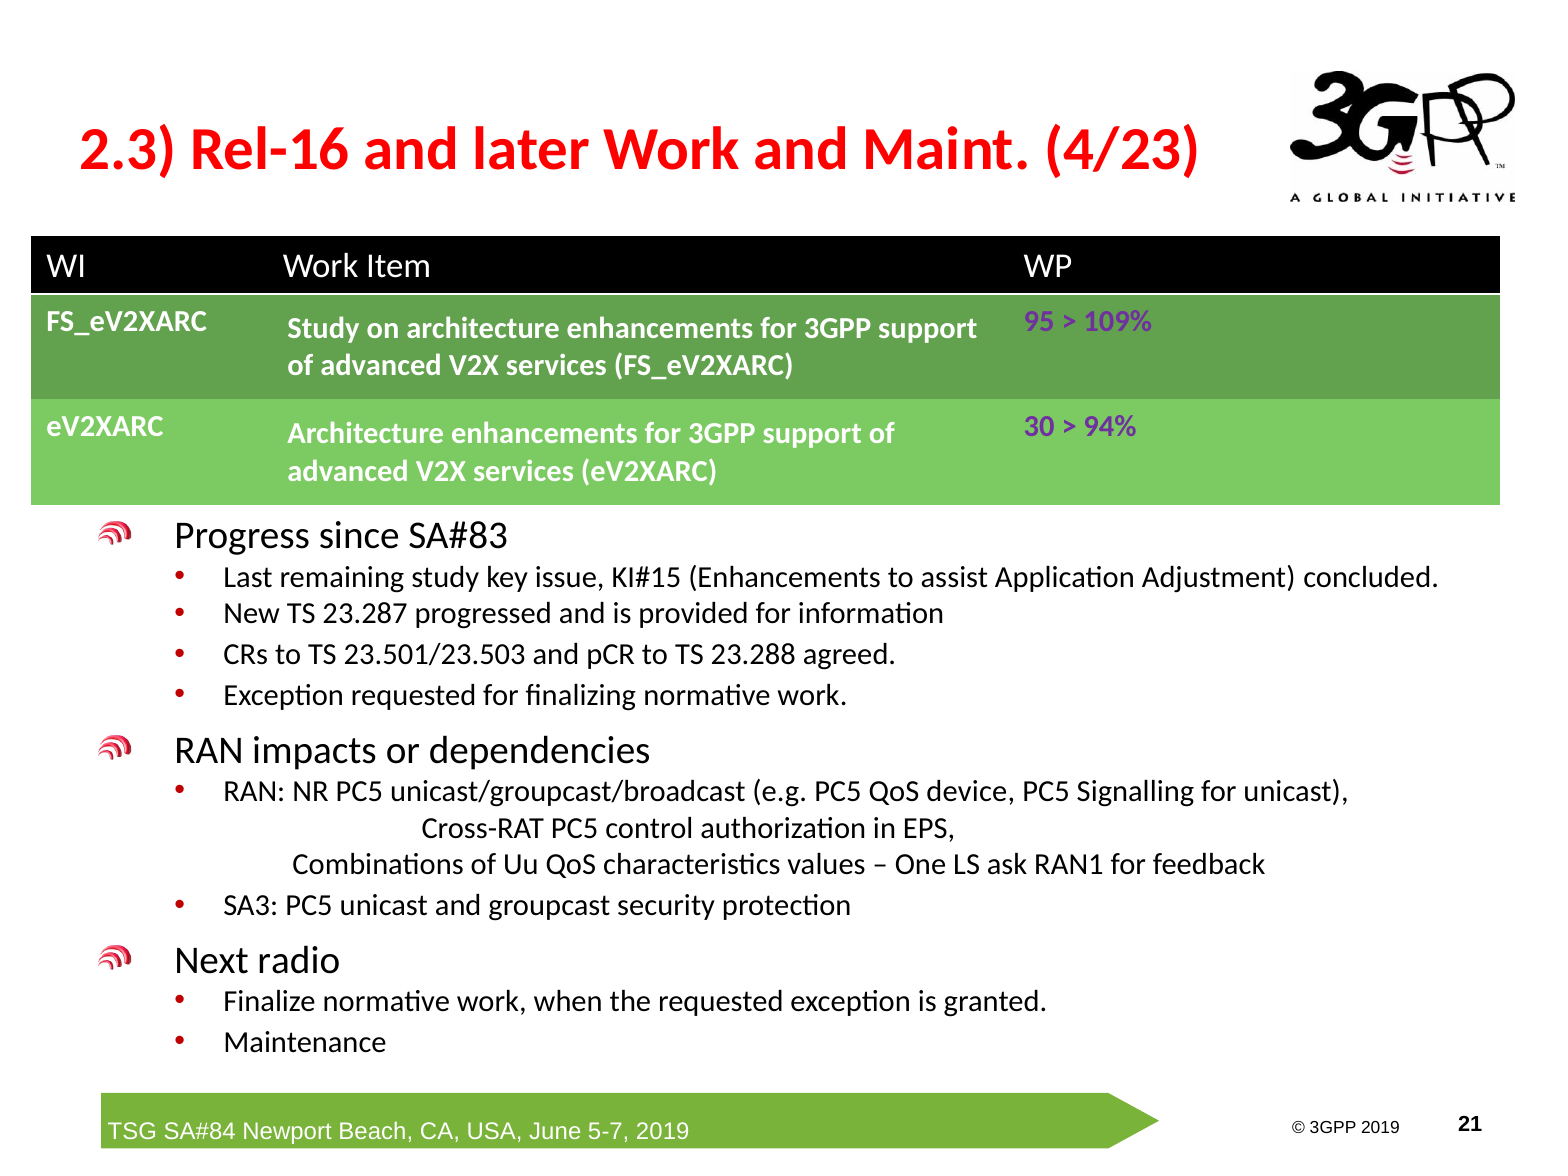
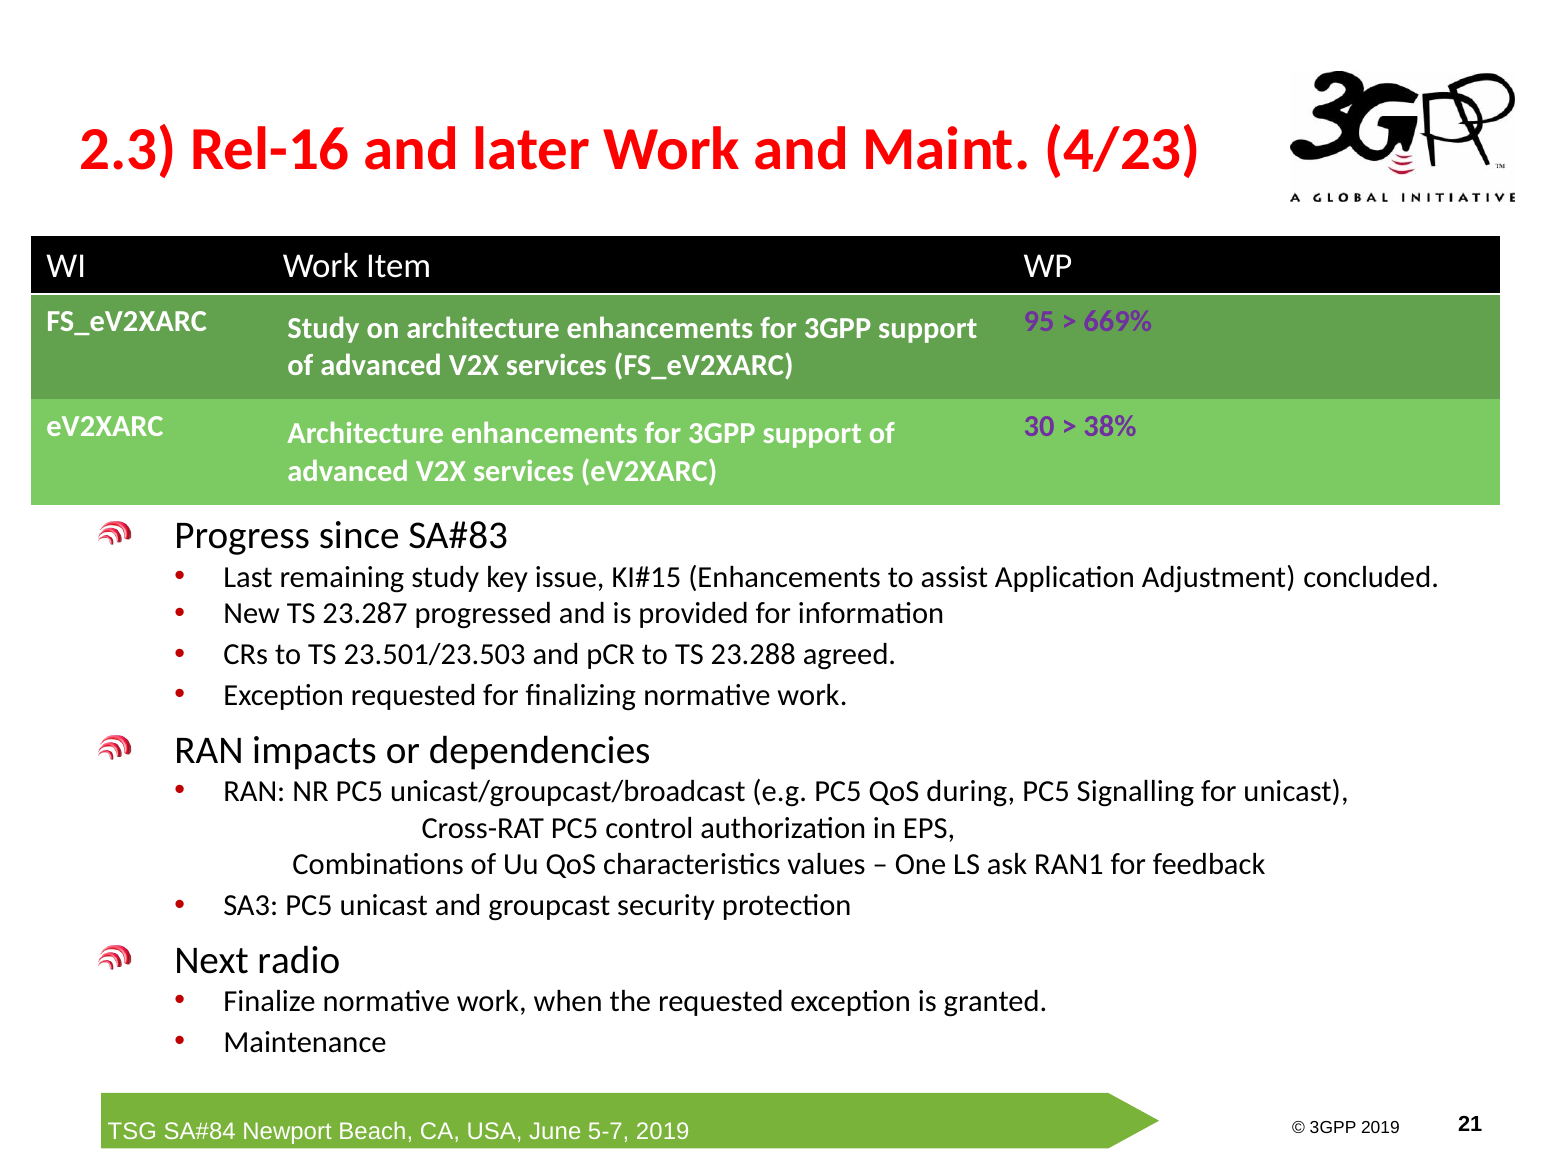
109%: 109% -> 669%
94%: 94% -> 38%
device: device -> during
